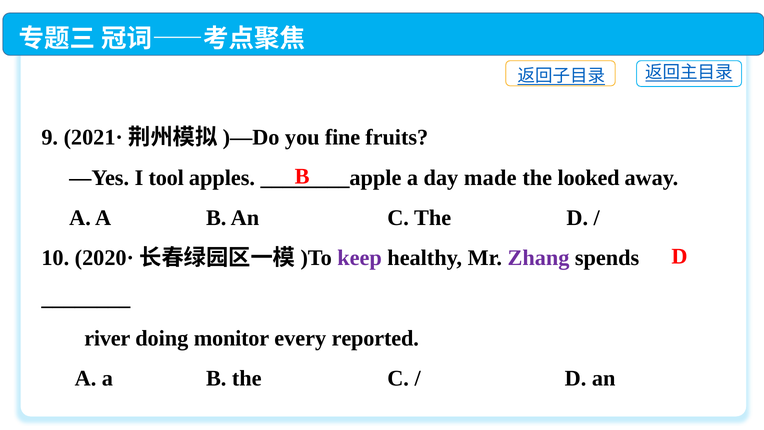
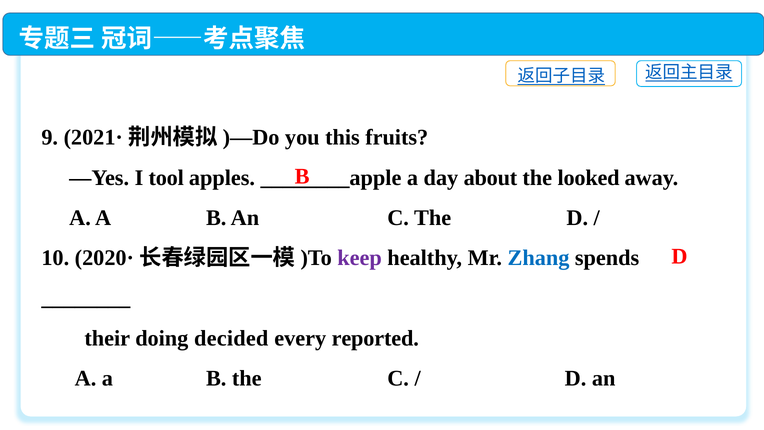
fine: fine -> this
made: made -> about
Zhang colour: purple -> blue
river: river -> their
monitor: monitor -> decided
